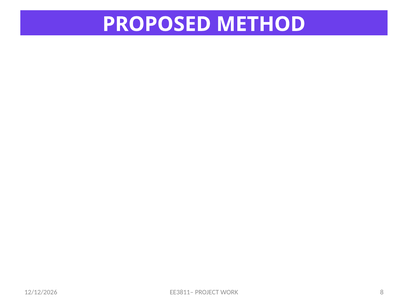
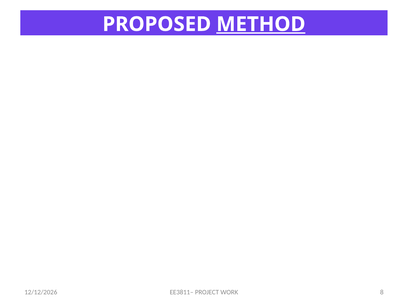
METHOD underline: none -> present
